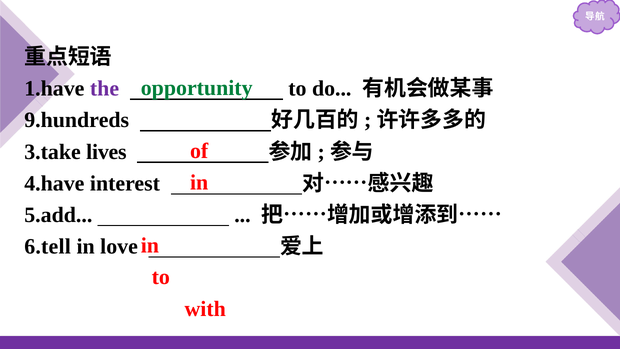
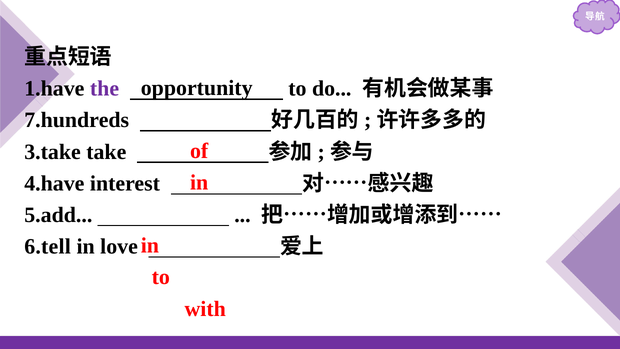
opportunity colour: green -> black
9.hundreds: 9.hundreds -> 7.hundreds
lives: lives -> take
